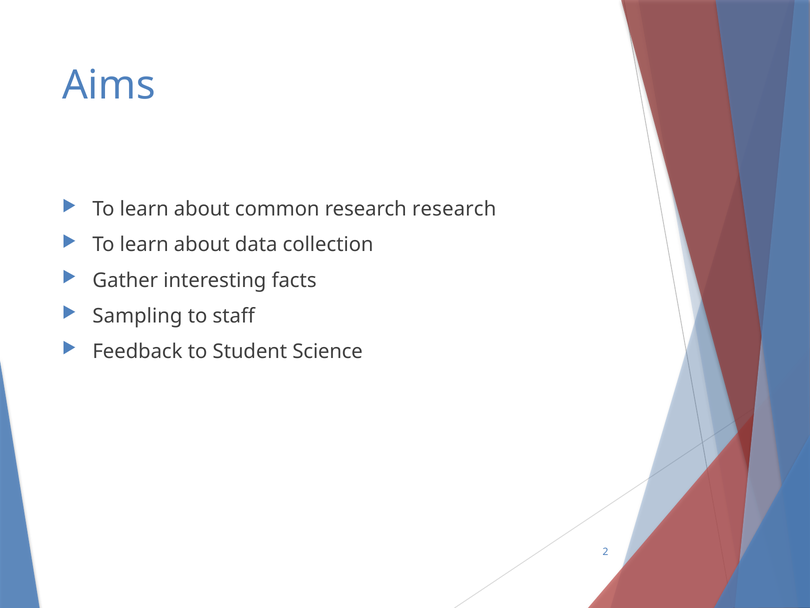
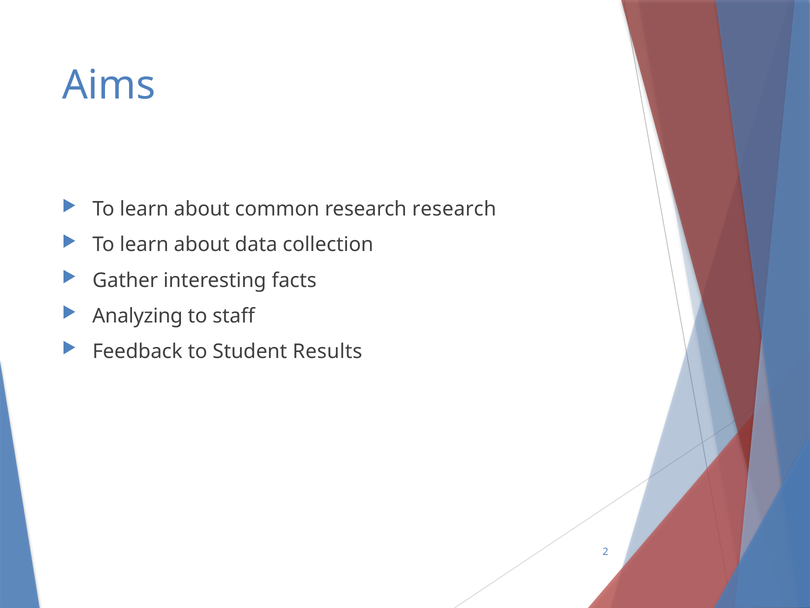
Sampling: Sampling -> Analyzing
Science: Science -> Results
